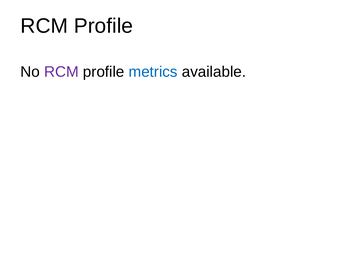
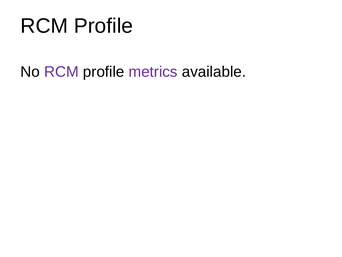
metrics colour: blue -> purple
